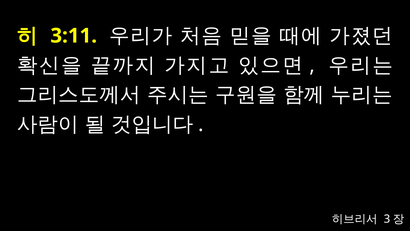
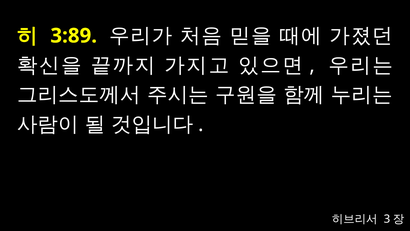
3:11: 3:11 -> 3:89
